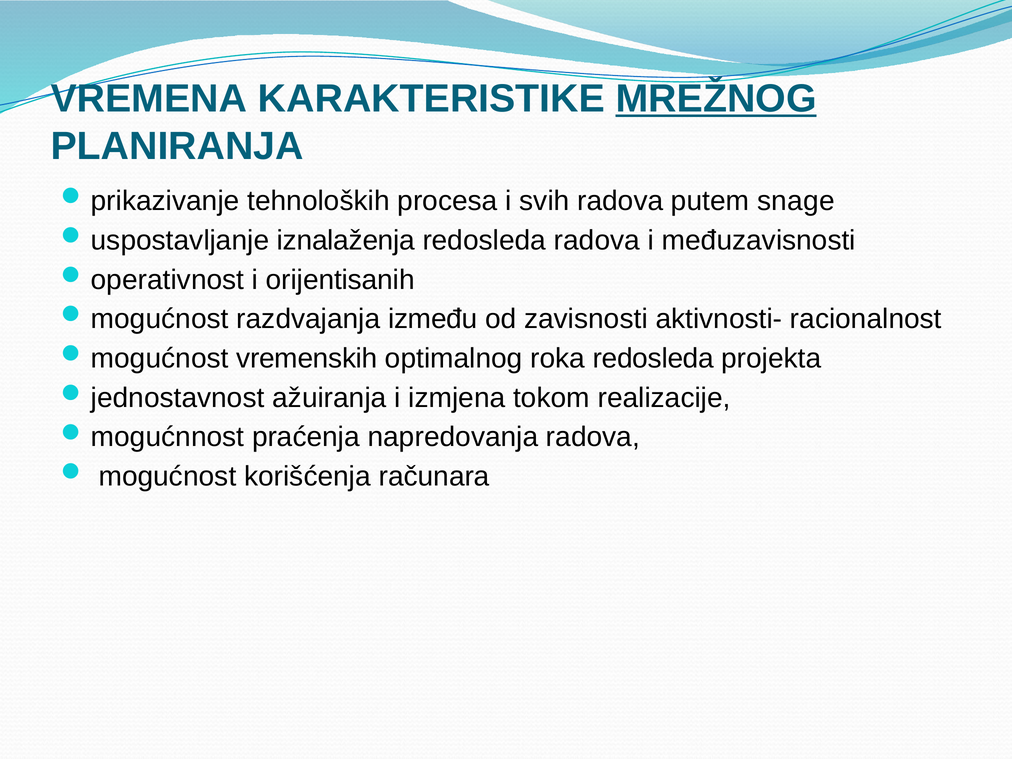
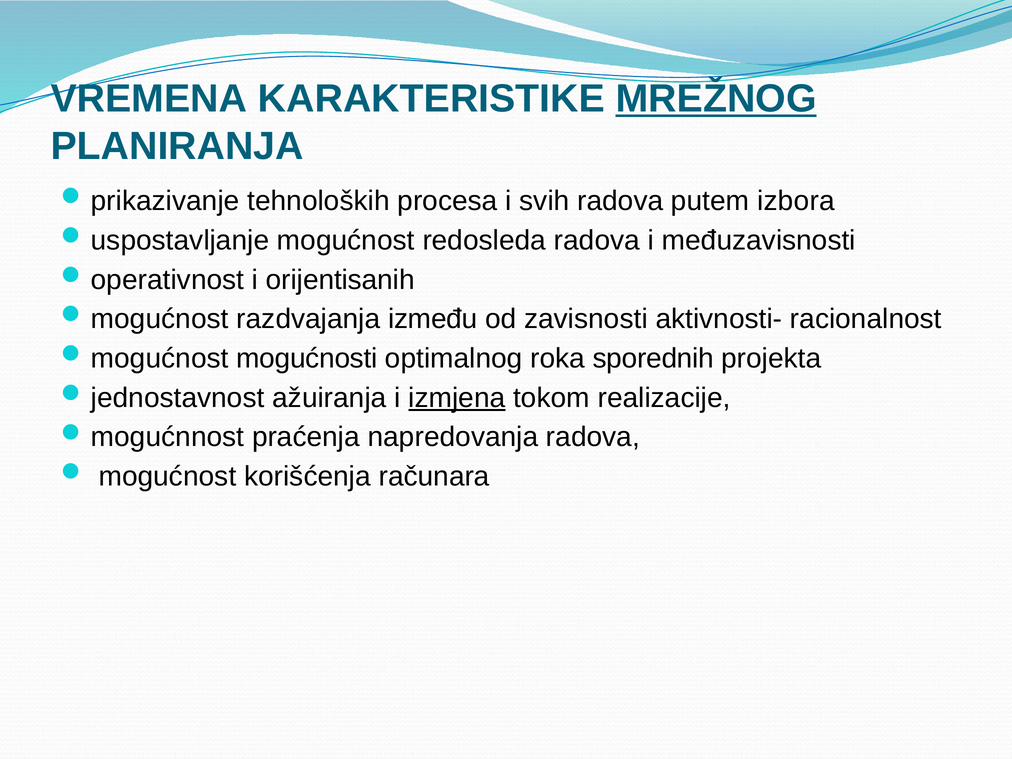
snage: snage -> izbora
iznalaženja at (346, 240): iznalaženja -> mogućnost
vremenskih: vremenskih -> mogućnosti
roka redosleda: redosleda -> sporednih
izmjena underline: none -> present
